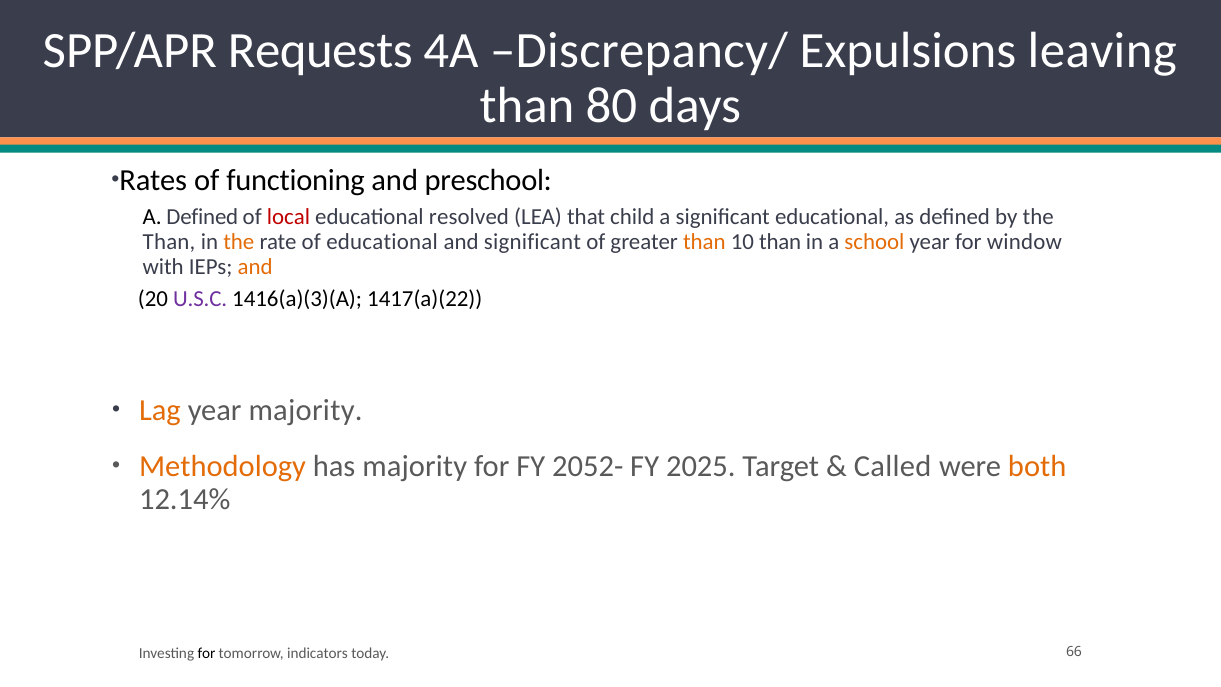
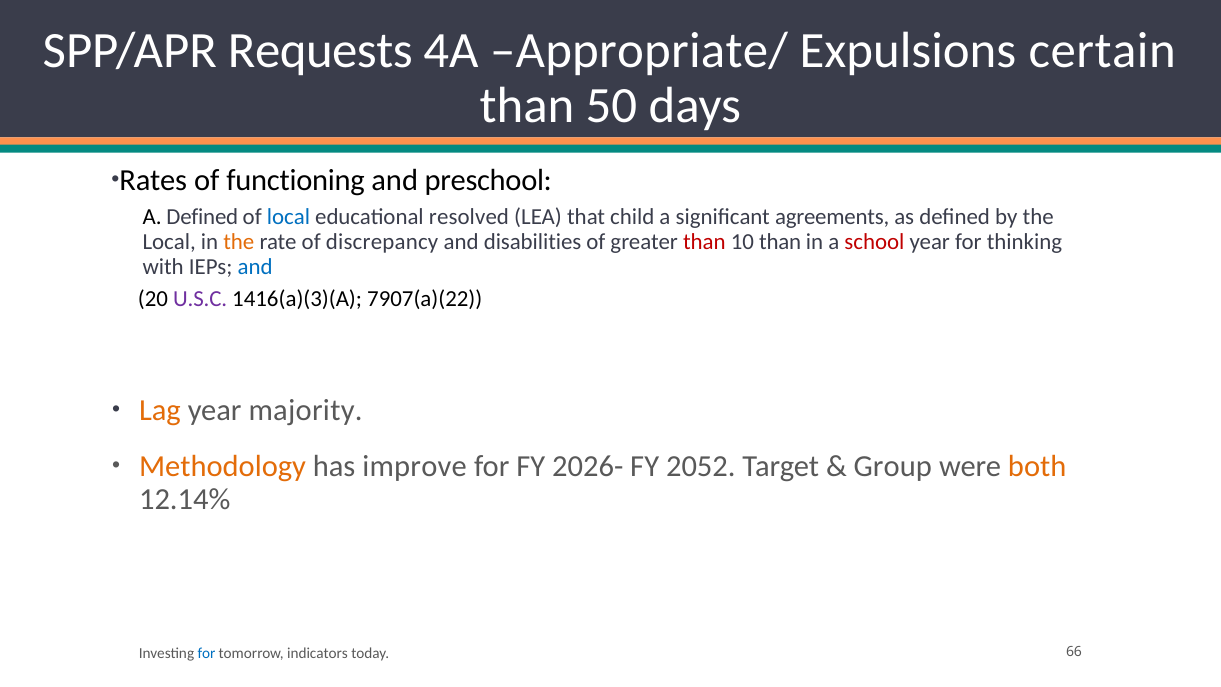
Discrepancy/: Discrepancy/ -> Appropriate/
leaving: leaving -> certain
80: 80 -> 50
local at (288, 217) colour: red -> blue
significant educational: educational -> agreements
Than at (169, 242): Than -> Local
of educational: educational -> discrepancy
and significant: significant -> disabilities
than at (704, 242) colour: orange -> red
school colour: orange -> red
window: window -> thinking
and at (255, 267) colour: orange -> blue
1417(a)(22: 1417(a)(22 -> 7907(a)(22
has majority: majority -> improve
2052-: 2052- -> 2026-
2025: 2025 -> 2052
Called: Called -> Group
for at (206, 653) colour: black -> blue
